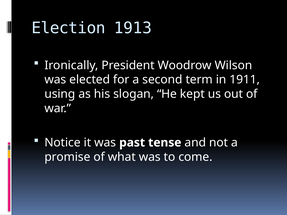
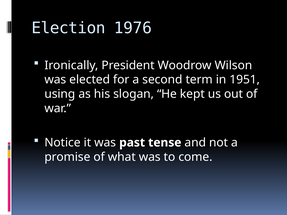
1913: 1913 -> 1976
1911: 1911 -> 1951
